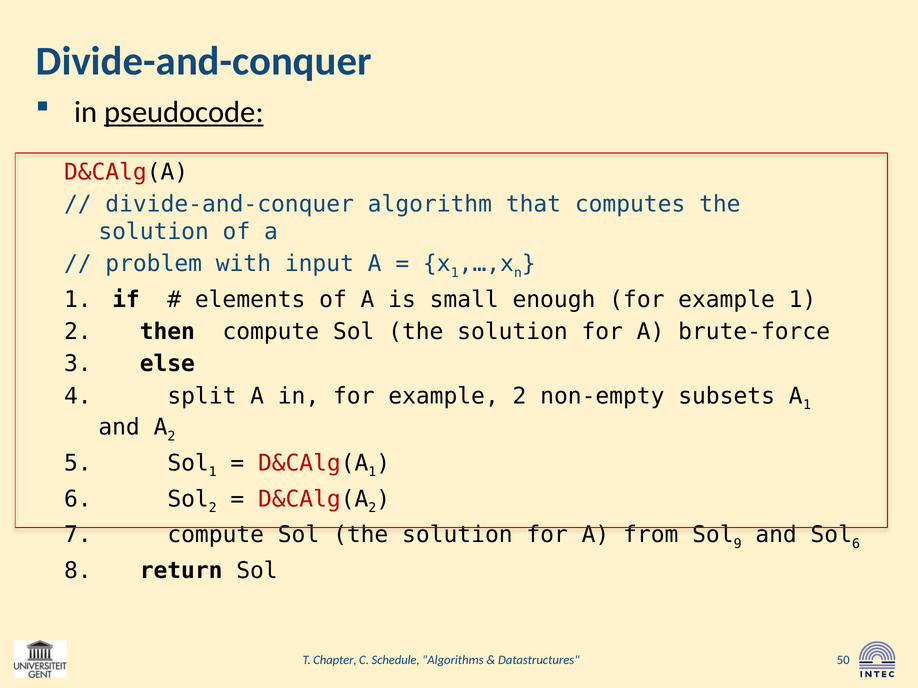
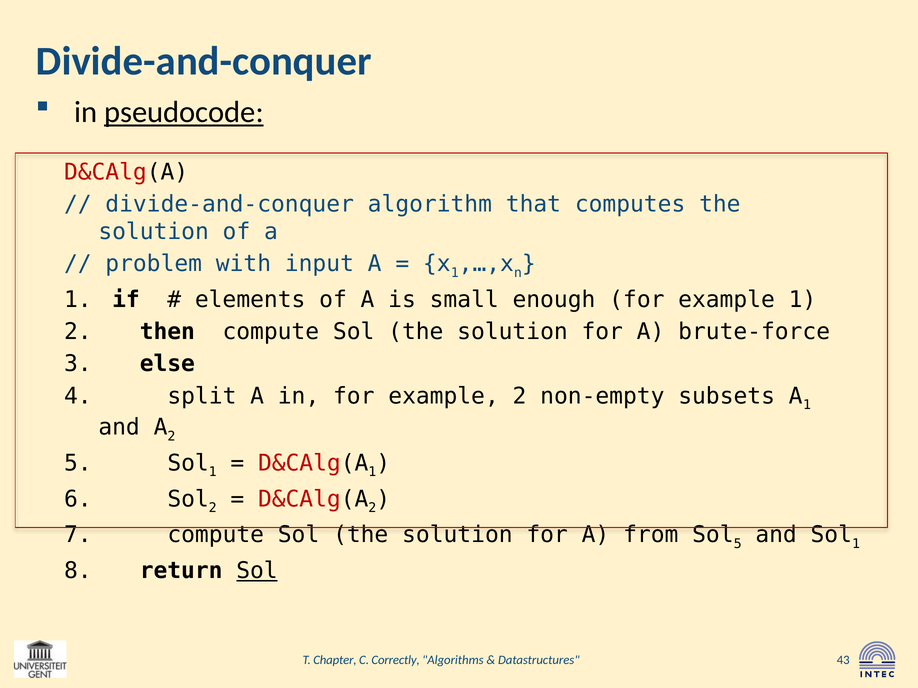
9 at (738, 544): 9 -> 5
6 at (856, 544): 6 -> 1
Sol at (257, 571) underline: none -> present
Schedule: Schedule -> Correctly
50: 50 -> 43
